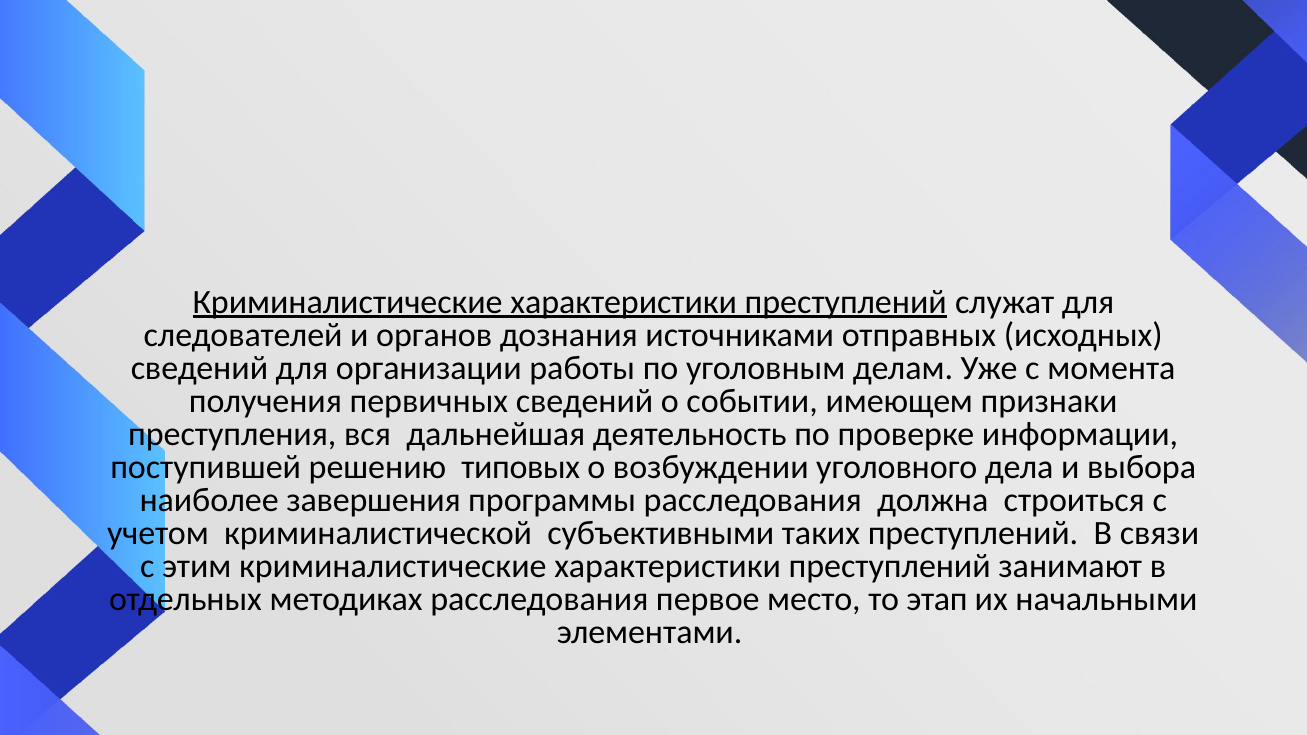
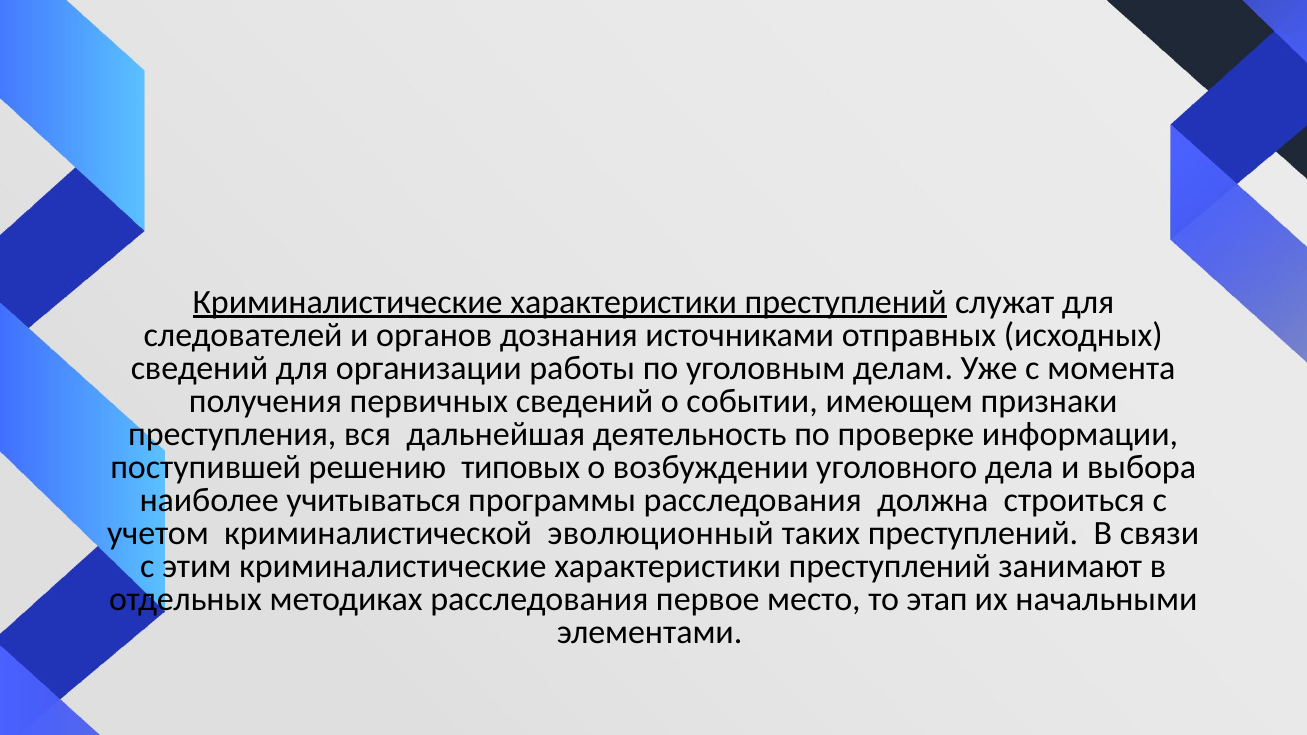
завершения: завершения -> учитываться
субъективными: субъективными -> эволюционный
